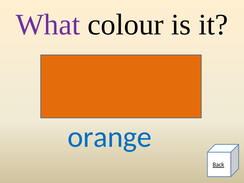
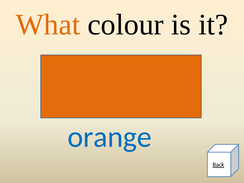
What colour: purple -> orange
